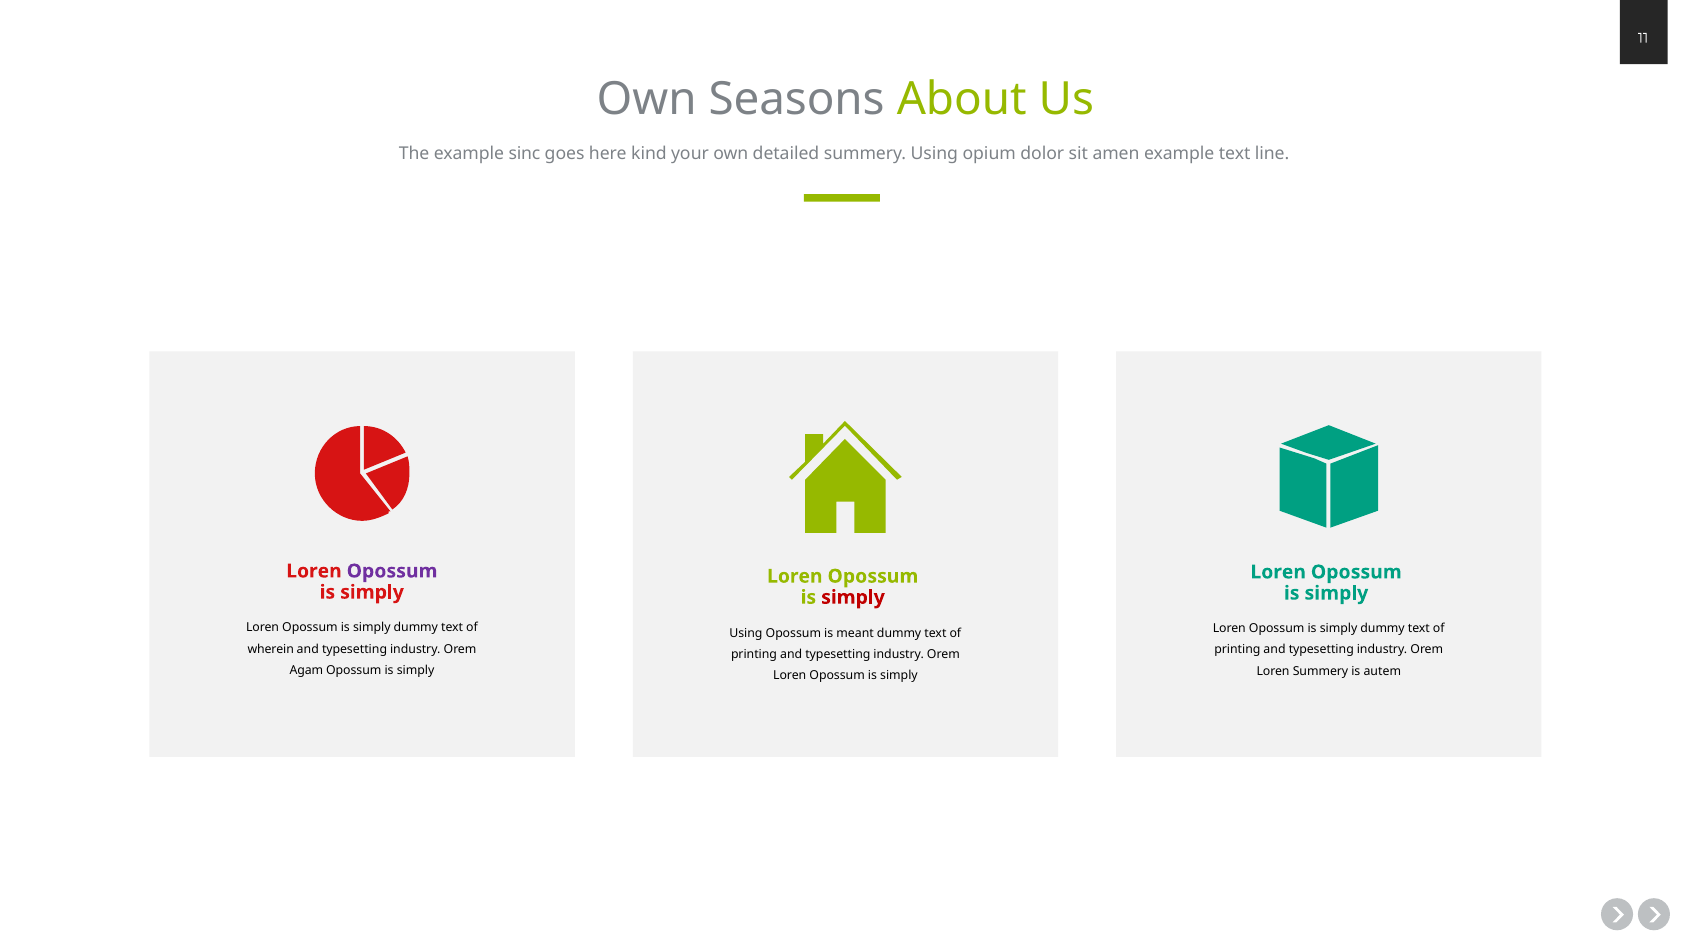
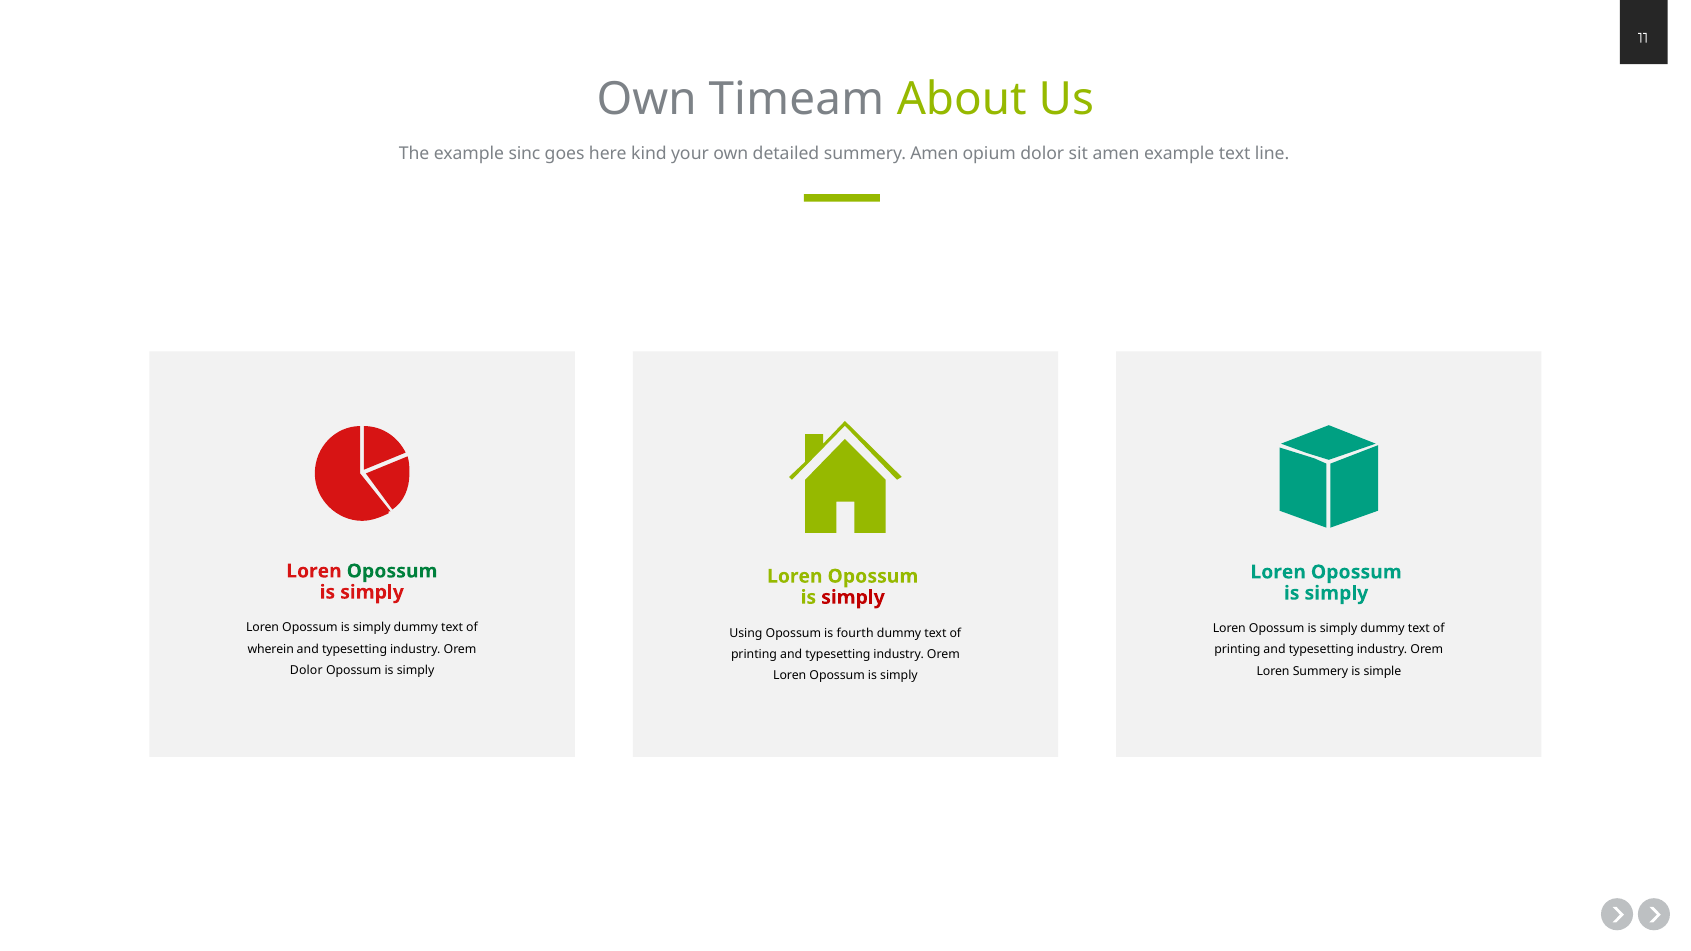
Seasons: Seasons -> Timeam
summery Using: Using -> Amen
Opossum at (392, 571) colour: purple -> green
meant: meant -> fourth
Agam at (306, 670): Agam -> Dolor
autem: autem -> simple
